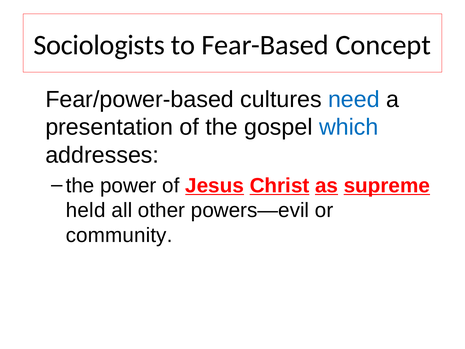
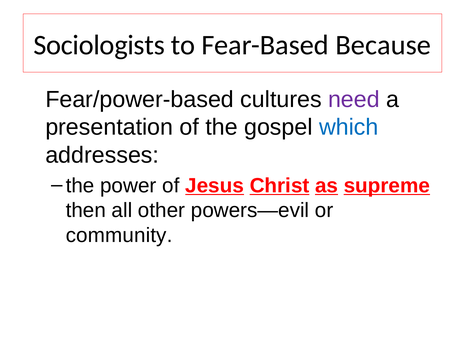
Concept: Concept -> Because
need colour: blue -> purple
held: held -> then
